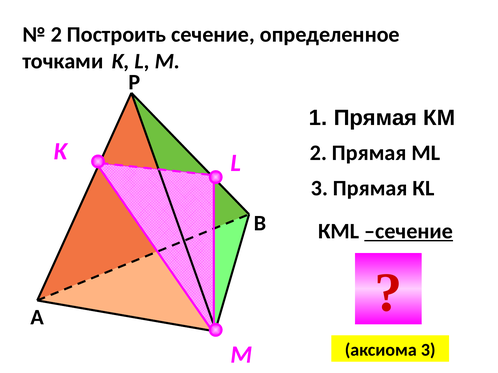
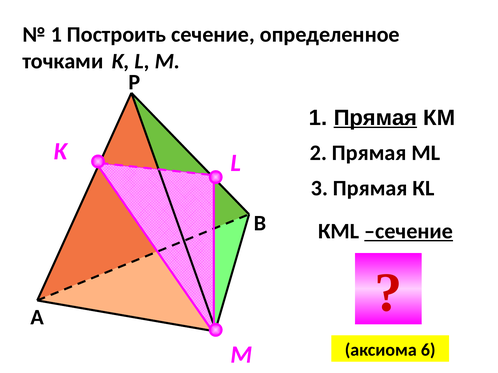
2 at (56, 35): 2 -> 1
Прямая at (375, 118) underline: none -> present
аксиома 3: 3 -> 6
